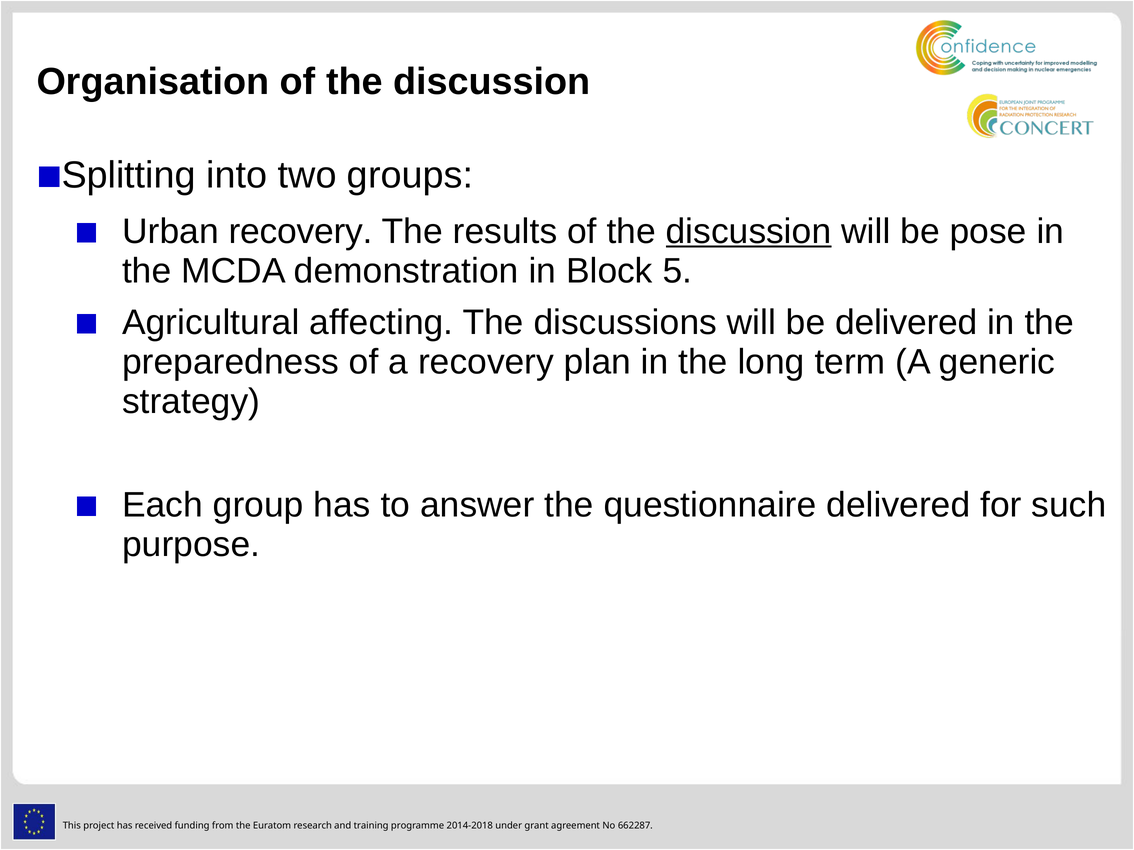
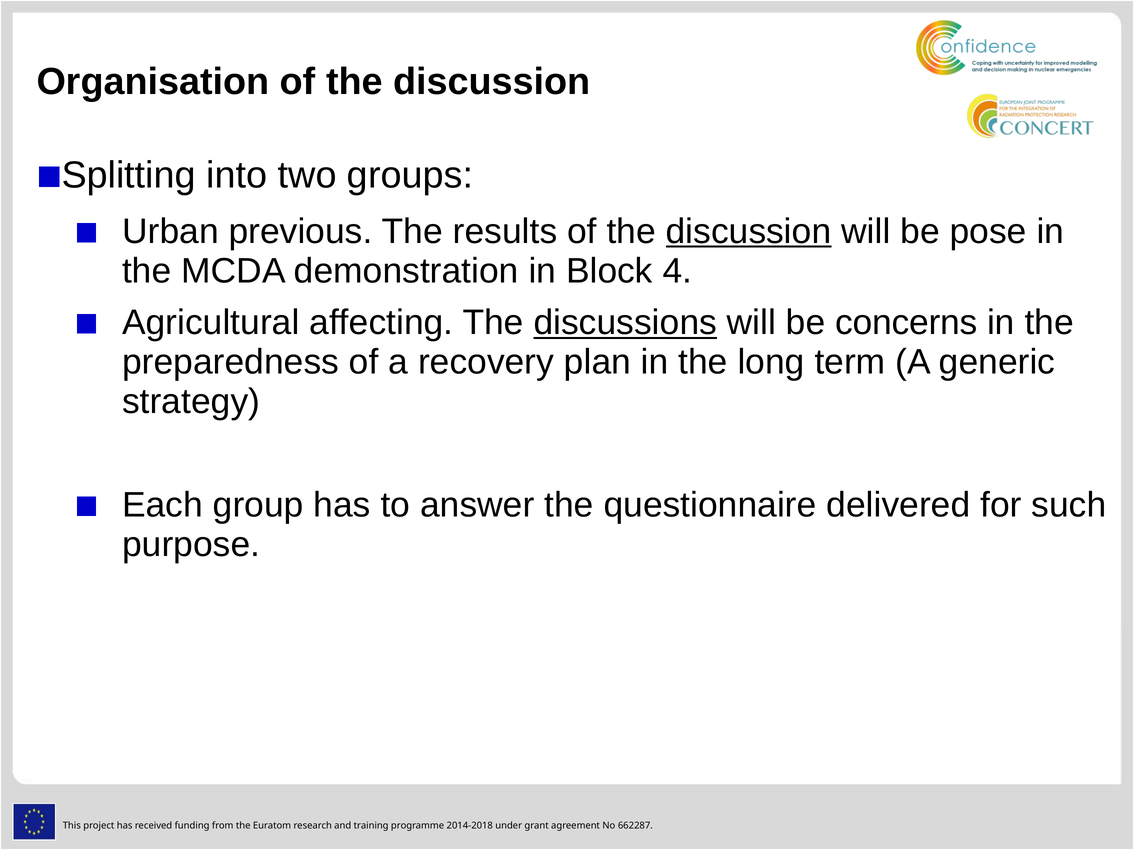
Urban recovery: recovery -> previous
5: 5 -> 4
discussions underline: none -> present
be delivered: delivered -> concerns
